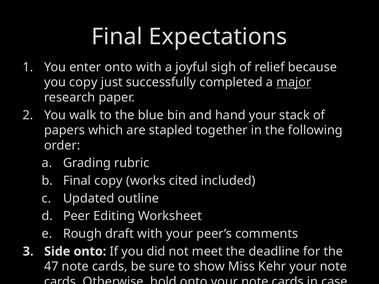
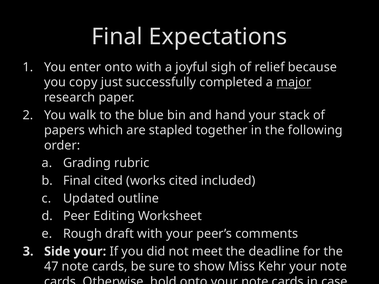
Final copy: copy -> cited
Side onto: onto -> your
